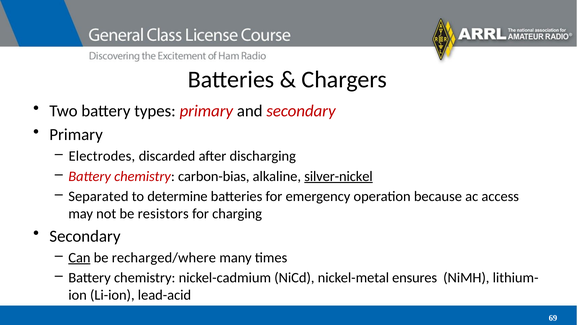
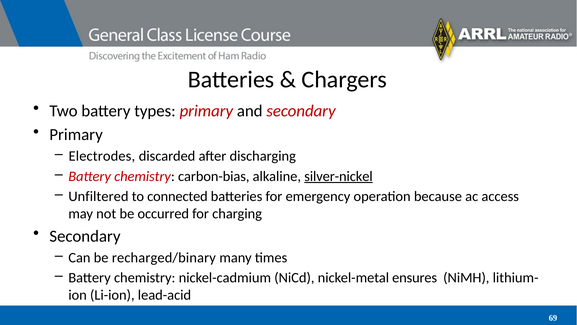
Separated: Separated -> Unfiltered
determine: determine -> connected
resistors: resistors -> occurred
Can underline: present -> none
recharged/where: recharged/where -> recharged/binary
